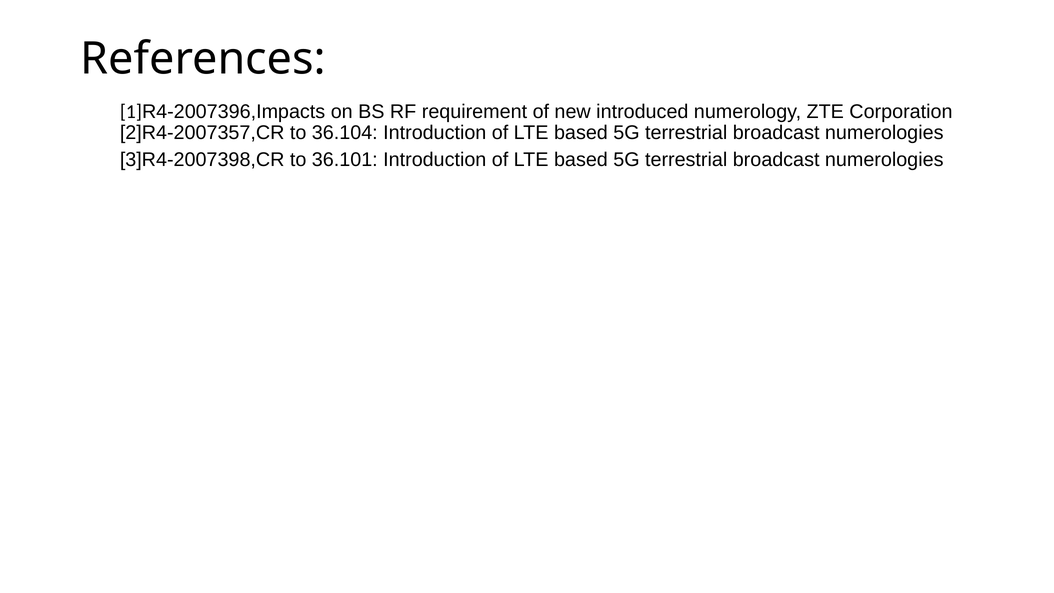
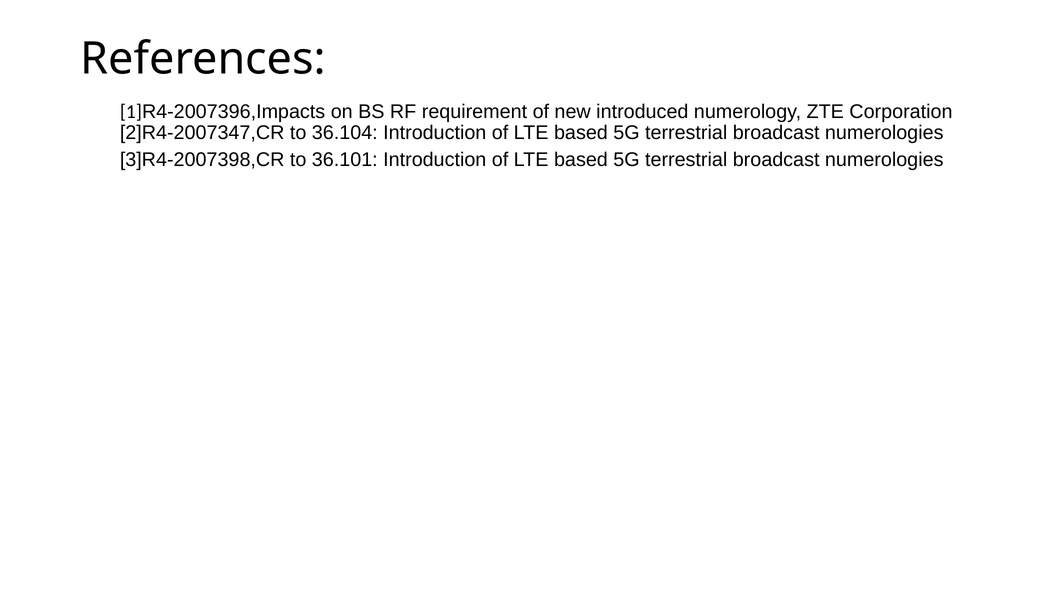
2]R4-2007357,CR: 2]R4-2007357,CR -> 2]R4-2007347,CR
